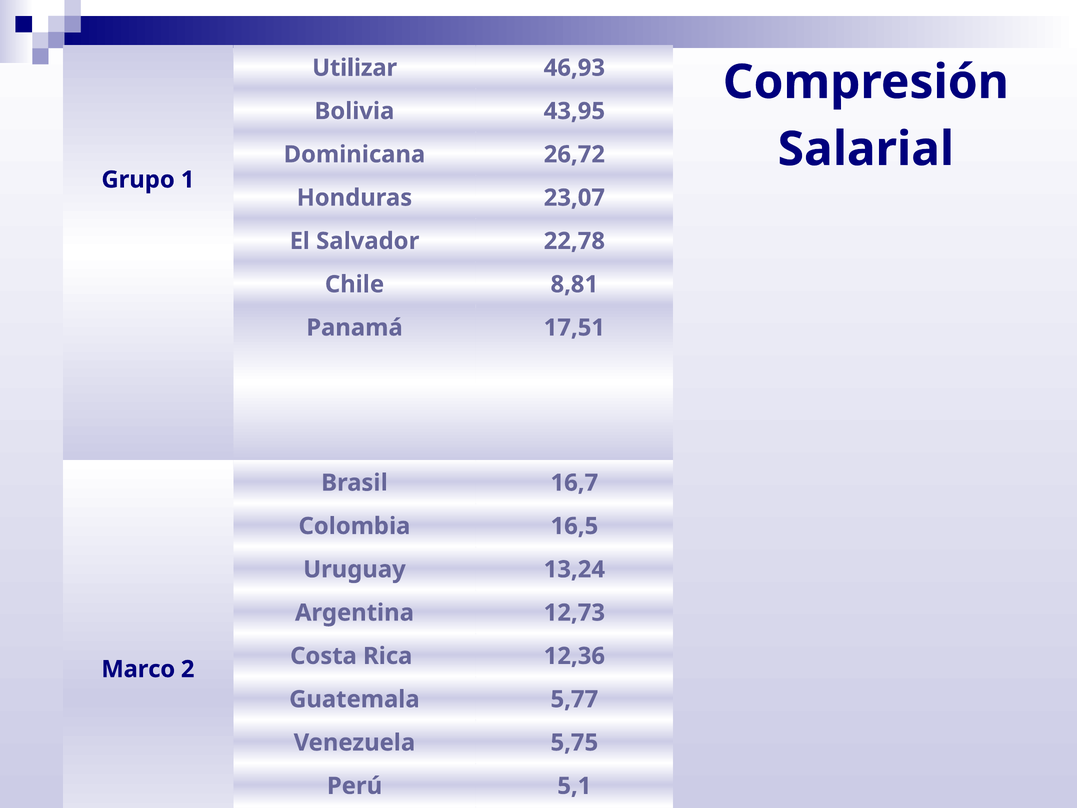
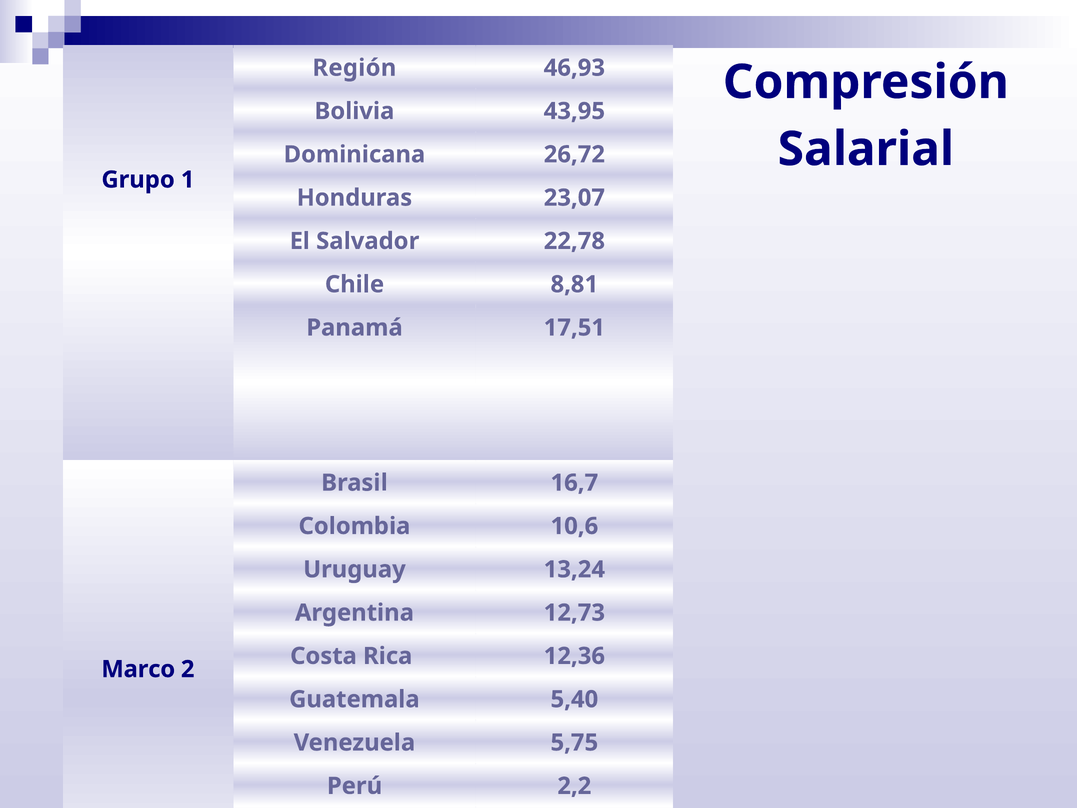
Utilizar: Utilizar -> Región
16,5: 16,5 -> 10,6
5,77: 5,77 -> 5,40
5,1: 5,1 -> 2,2
